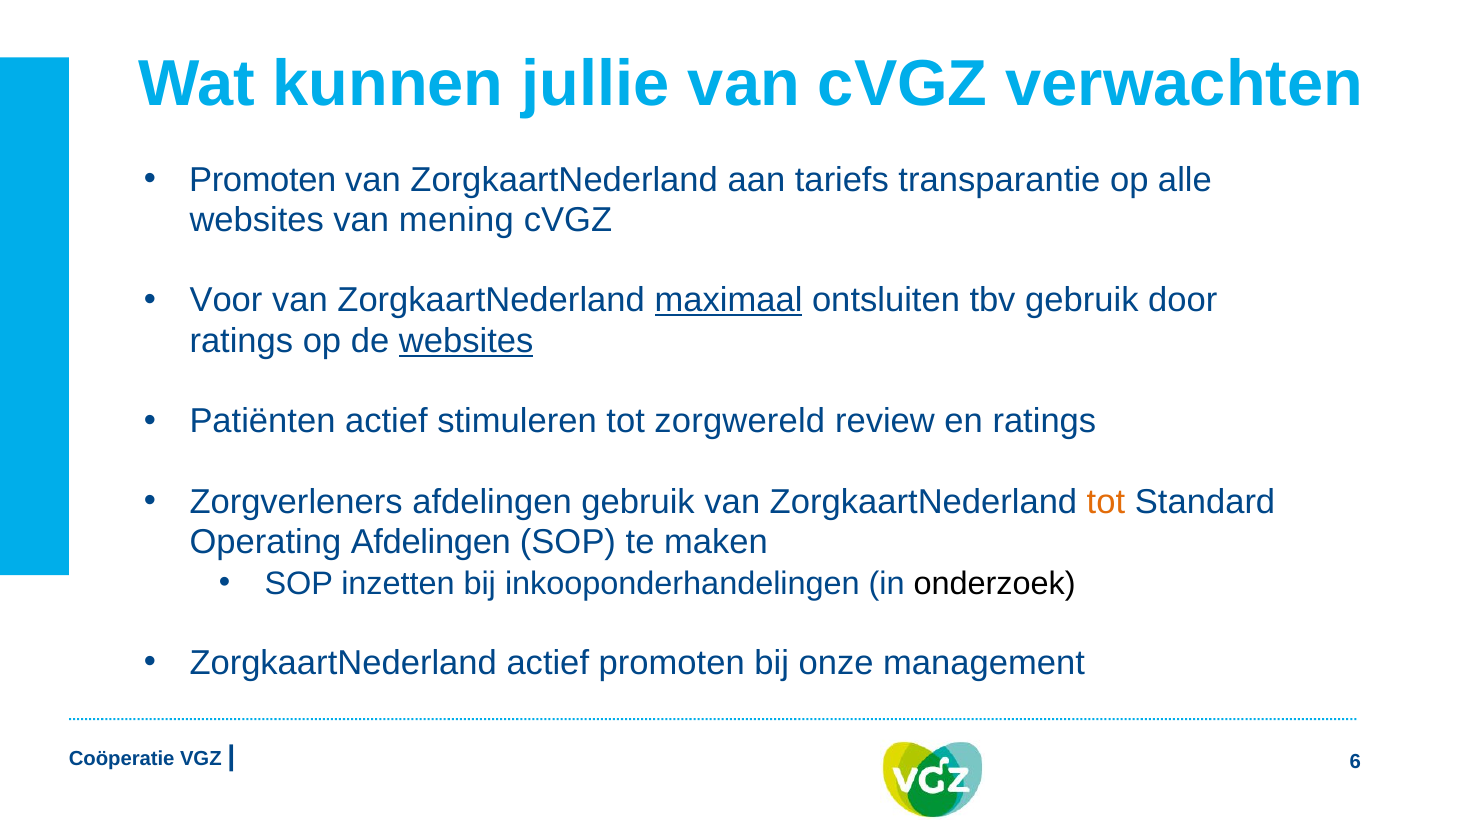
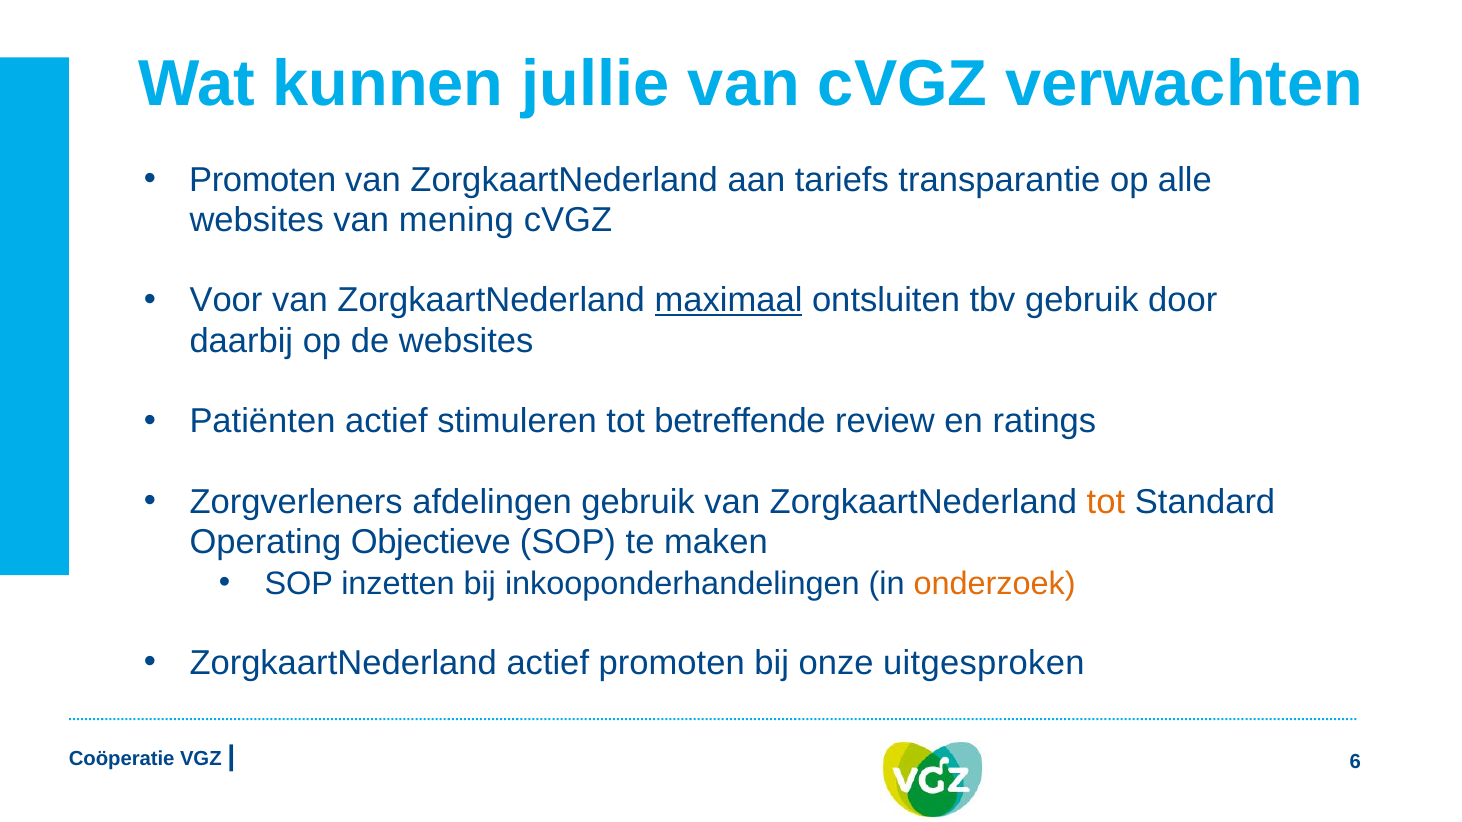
ratings at (241, 341): ratings -> daarbij
websites at (466, 341) underline: present -> none
zorgwereld: zorgwereld -> betreffende
Operating Afdelingen: Afdelingen -> Objectieve
onderzoek colour: black -> orange
management: management -> uitgesproken
